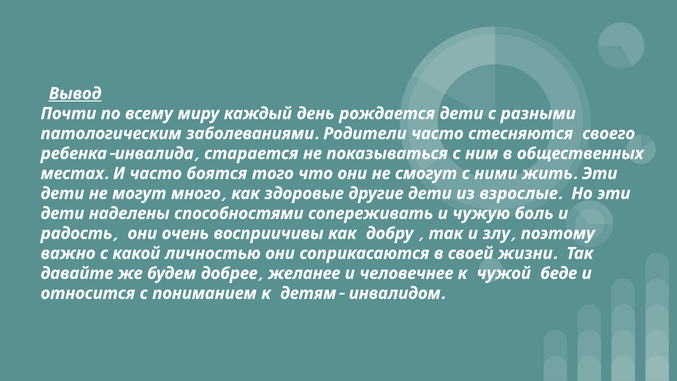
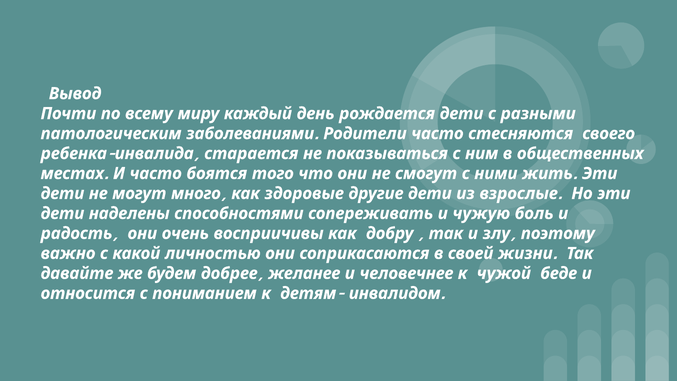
Вывод underline: present -> none
